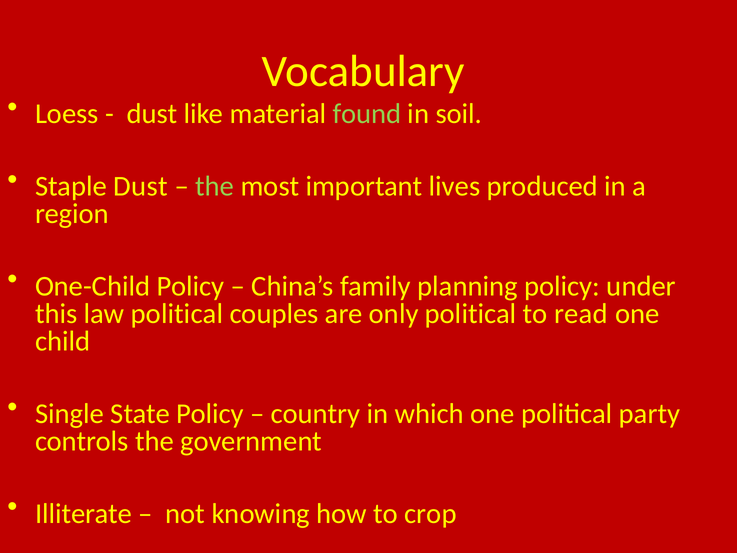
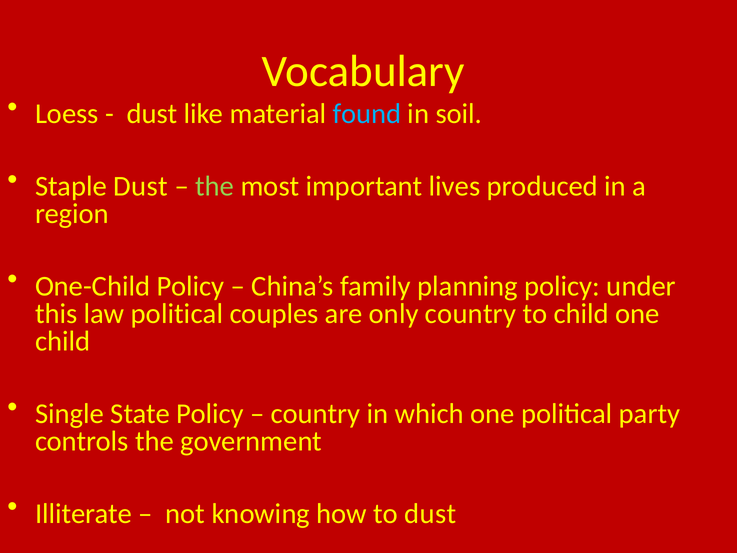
found colour: light green -> light blue
only political: political -> country
to read: read -> child
to crop: crop -> dust
